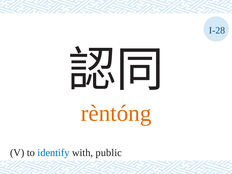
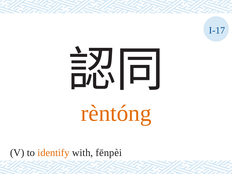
I-28: I-28 -> I-17
identify colour: blue -> orange
public: public -> fēnpèi
